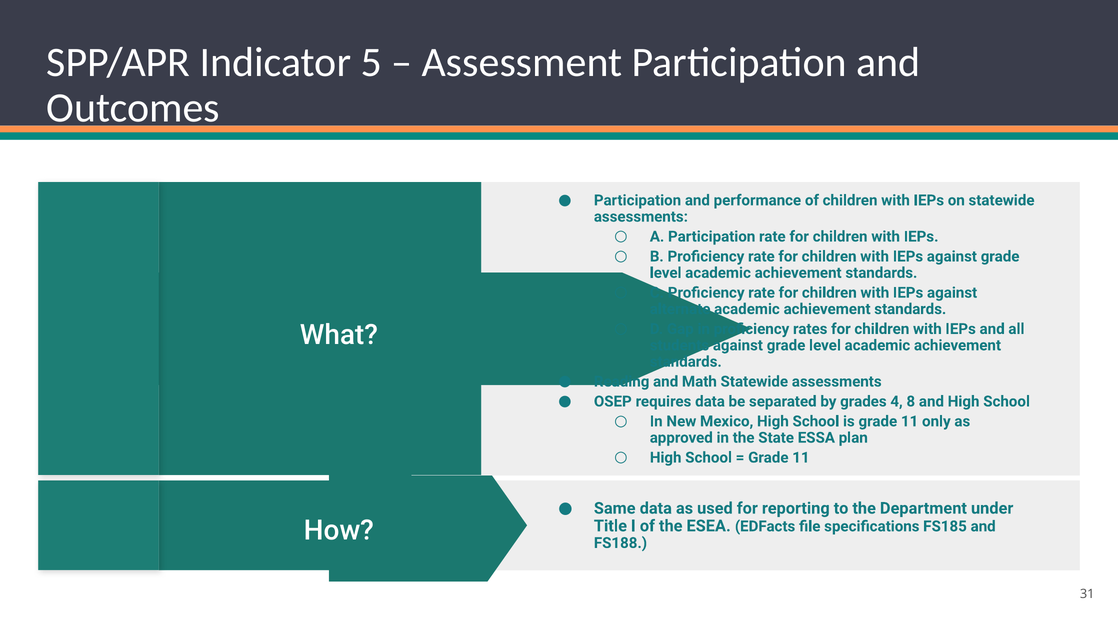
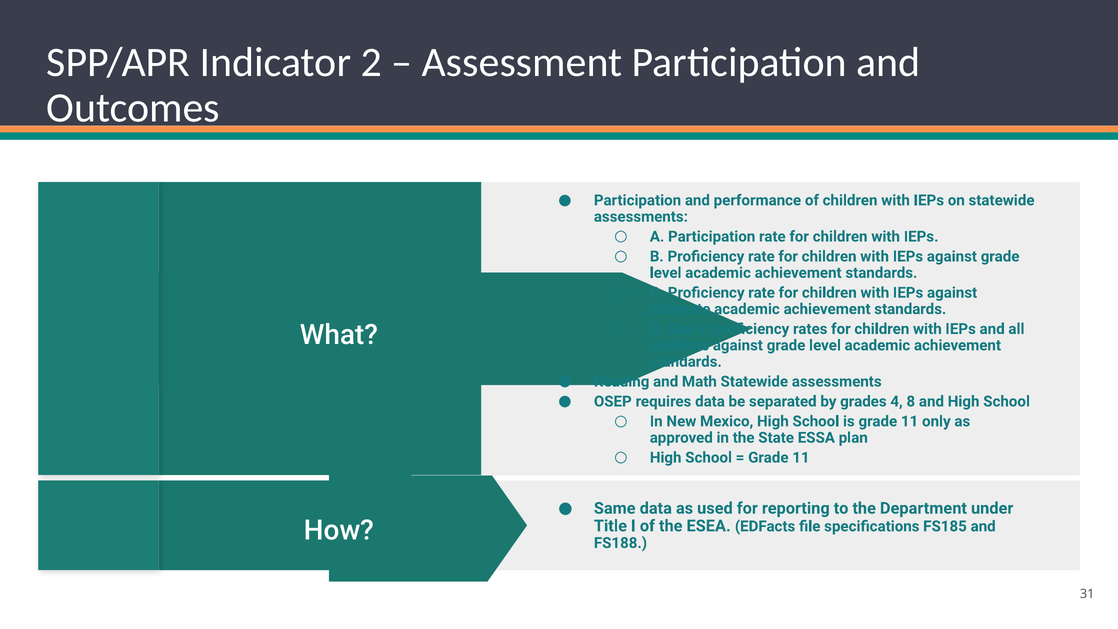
5: 5 -> 2
